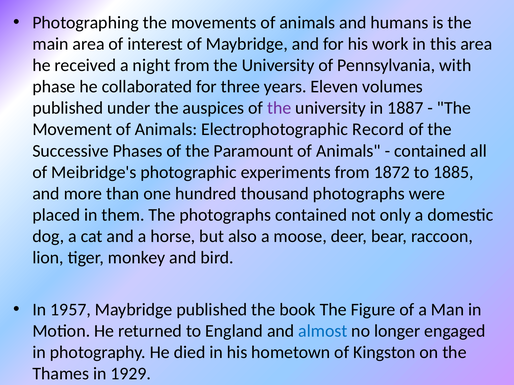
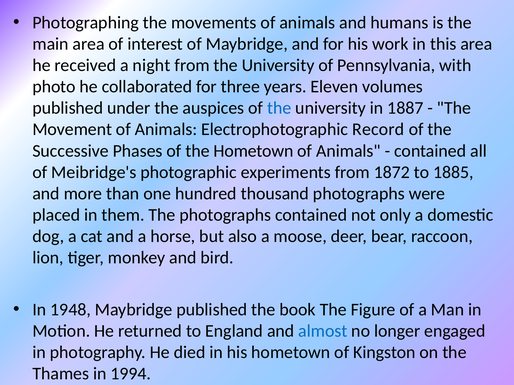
phase: phase -> photo
the at (279, 108) colour: purple -> blue
the Paramount: Paramount -> Hometown
1957: 1957 -> 1948
1929: 1929 -> 1994
